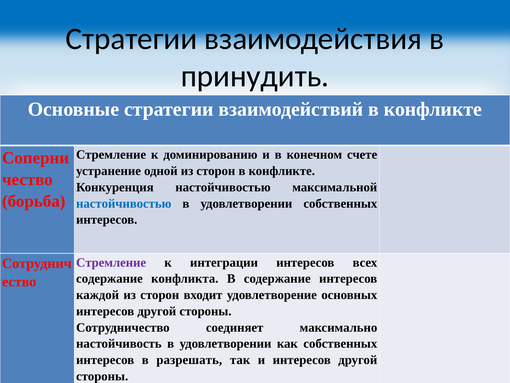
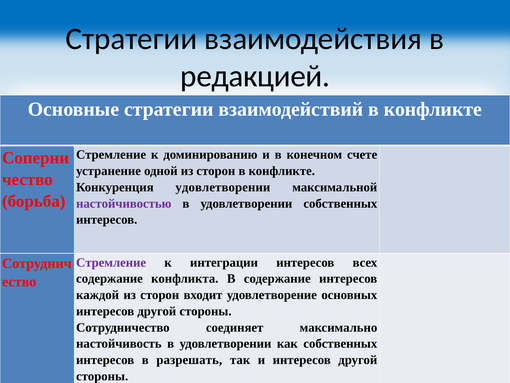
принудить: принудить -> редакцией
Конкуренция настойчивостью: настойчивостью -> удовлетворении
настойчивостью at (124, 203) colour: blue -> purple
